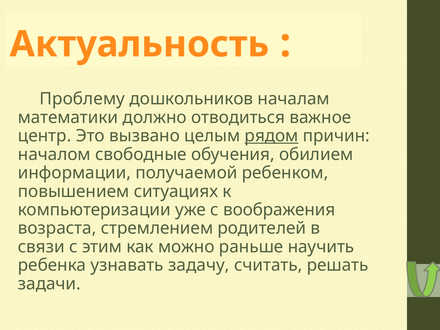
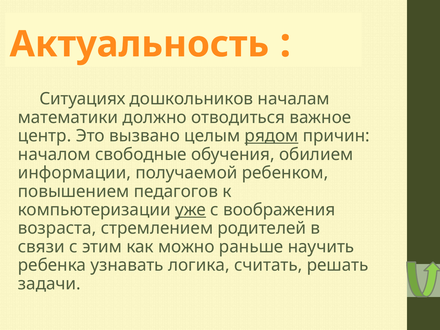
Проблему: Проблему -> Ситуациях
ситуациях: ситуациях -> педагогов
уже underline: none -> present
задачу: задачу -> логика
